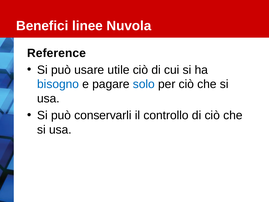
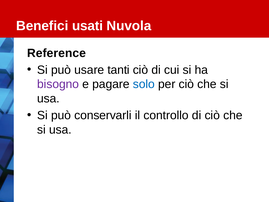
linee: linee -> usati
utile: utile -> tanti
bisogno colour: blue -> purple
